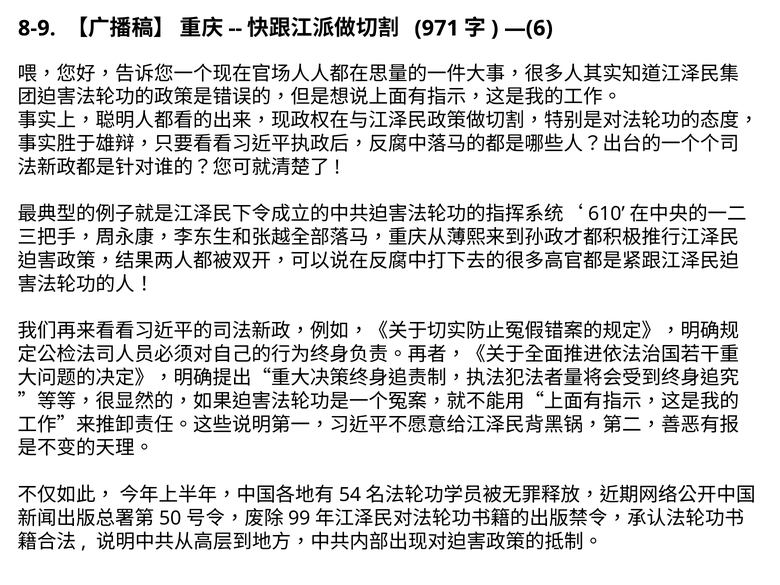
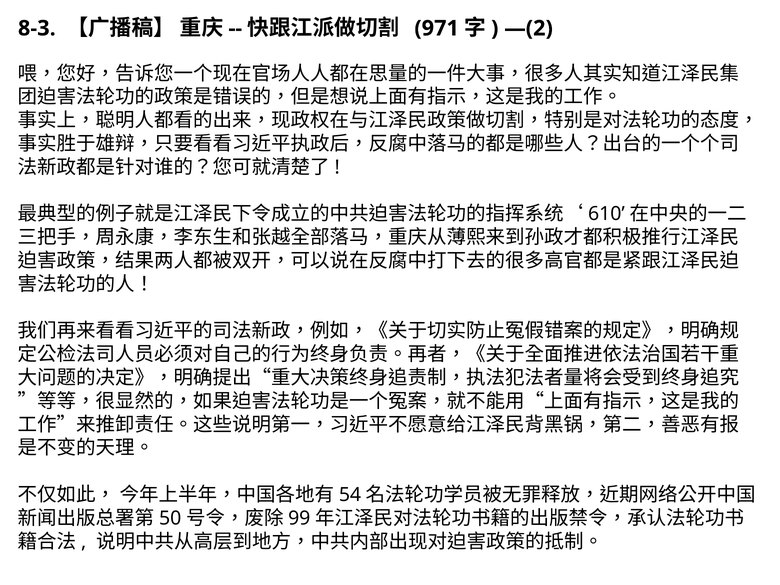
8-9: 8-9 -> 8-3
—(6: —(6 -> —(2
